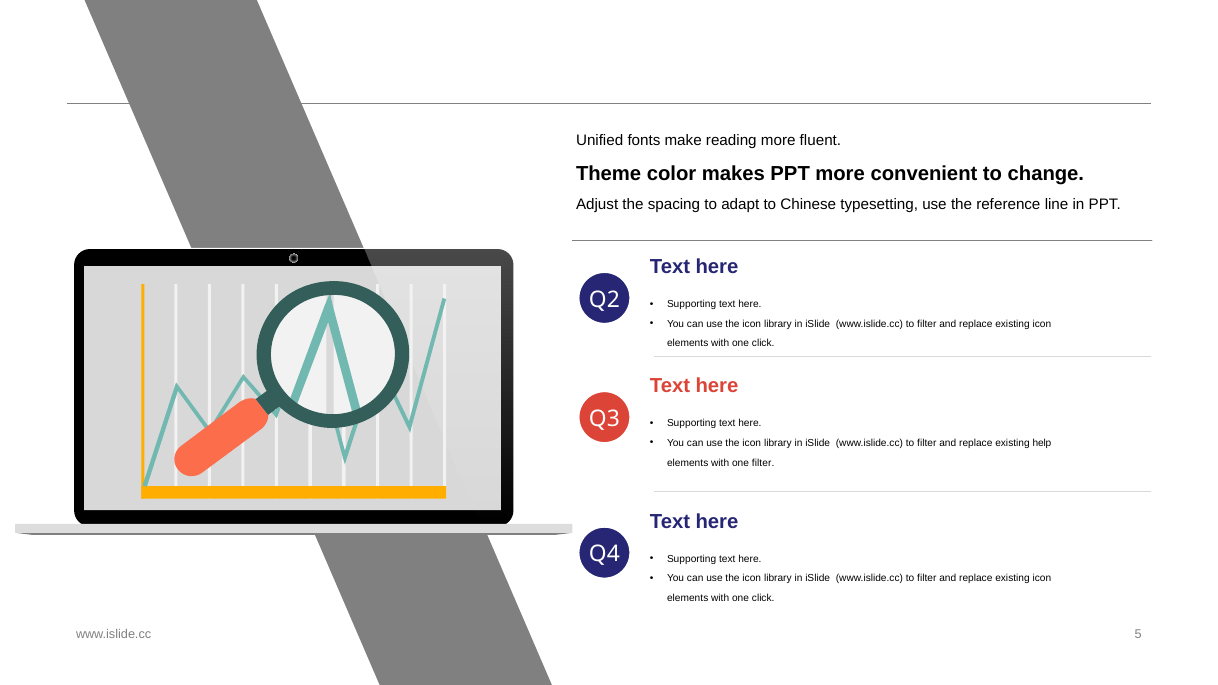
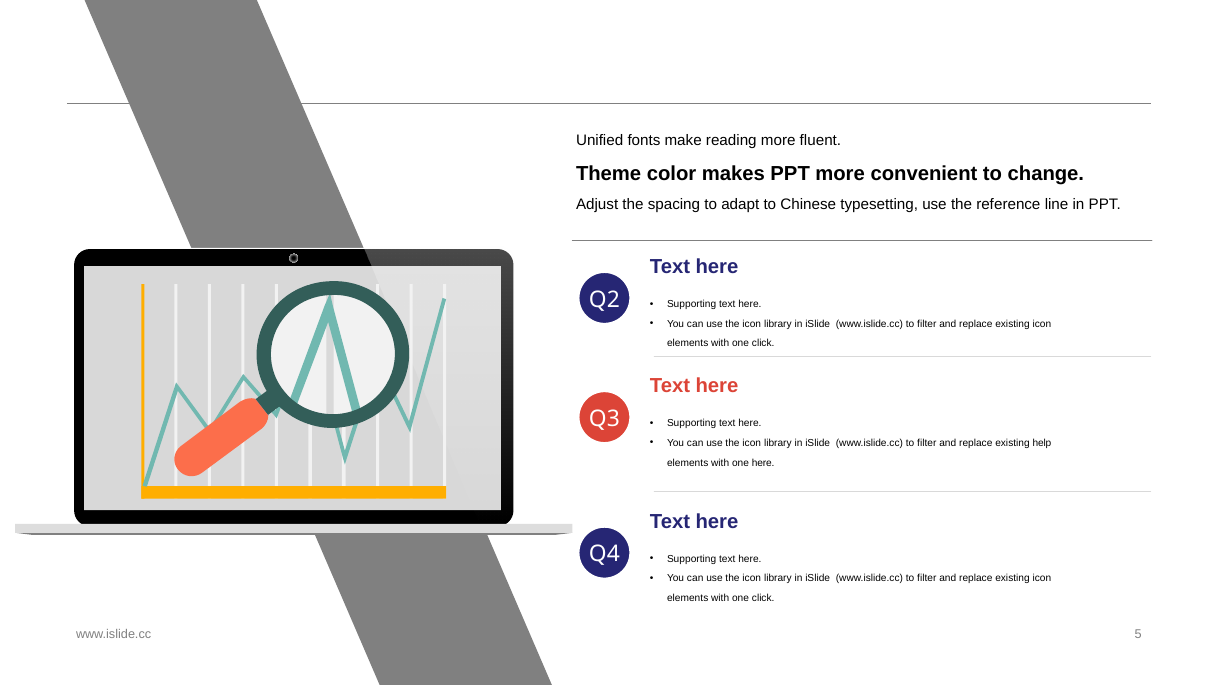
one filter: filter -> here
